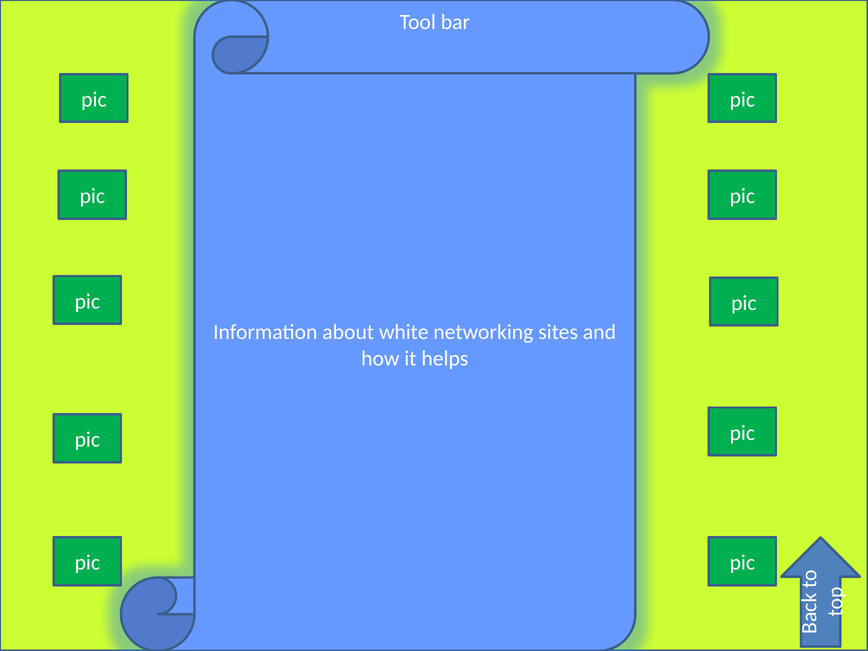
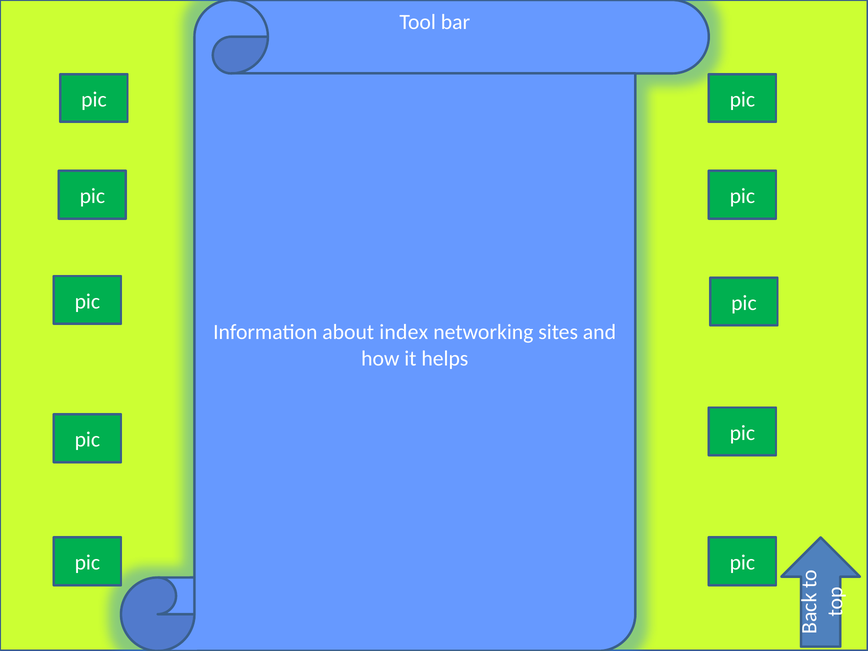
white: white -> index
